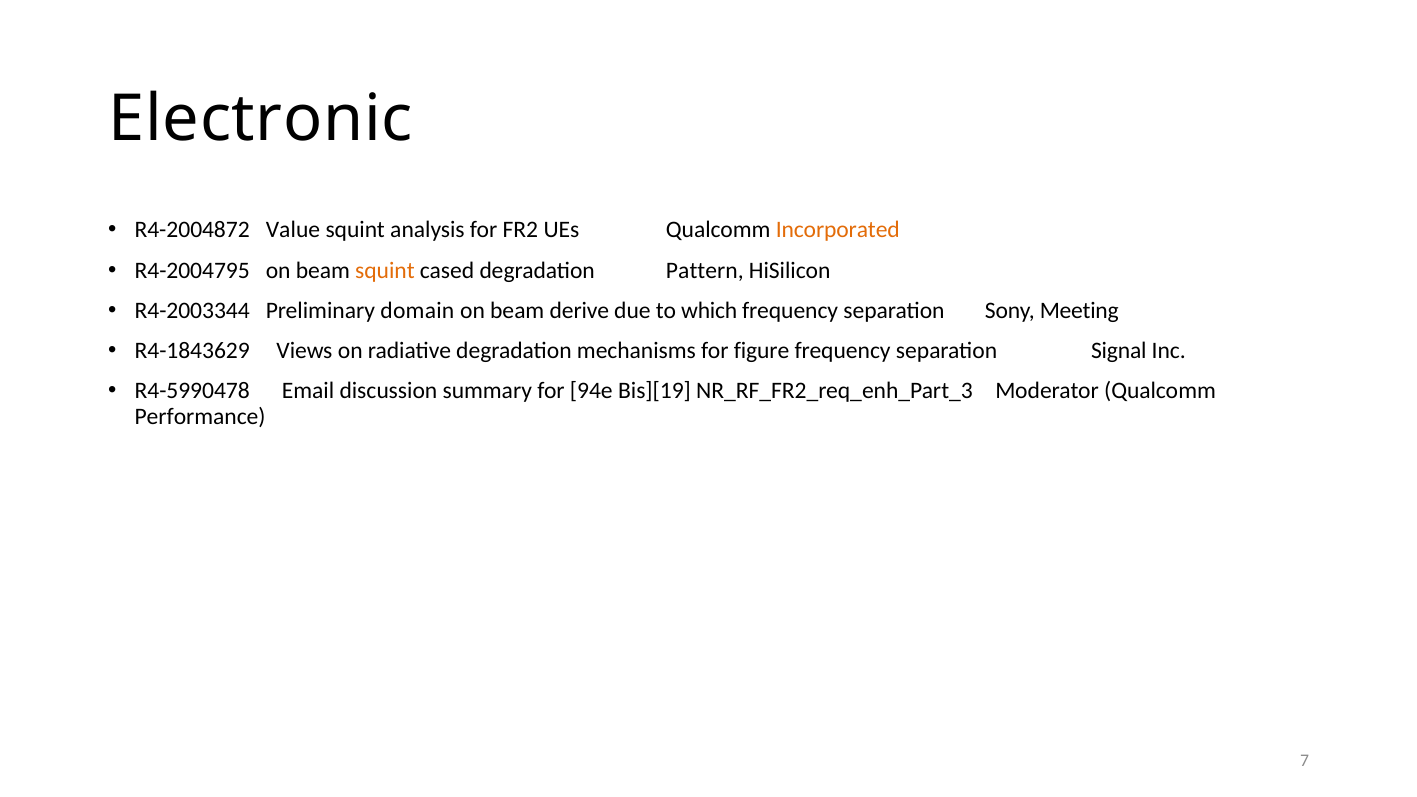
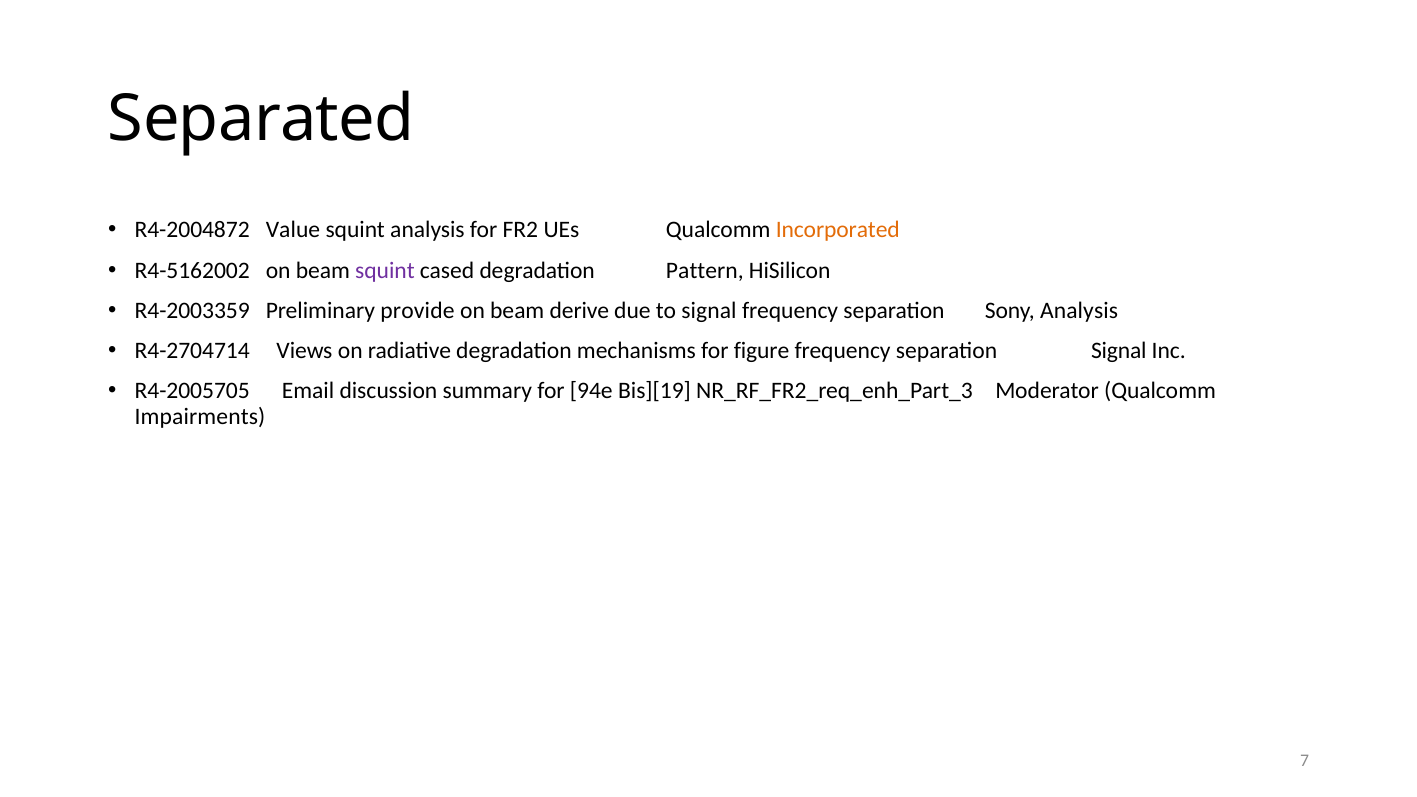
Electronic: Electronic -> Separated
R4-2004795: R4-2004795 -> R4-5162002
squint at (385, 270) colour: orange -> purple
R4-2003344: R4-2003344 -> R4-2003359
domain: domain -> provide
to which: which -> signal
Sony Meeting: Meeting -> Analysis
R4-1843629: R4-1843629 -> R4-2704714
R4-5990478: R4-5990478 -> R4-2005705
Performance: Performance -> Impairments
